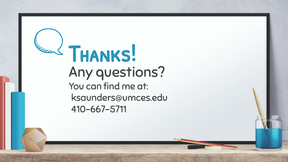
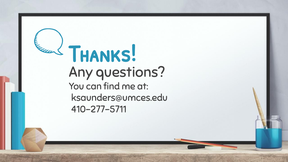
410-667-5711: 410-667-5711 -> 410-277-5711
